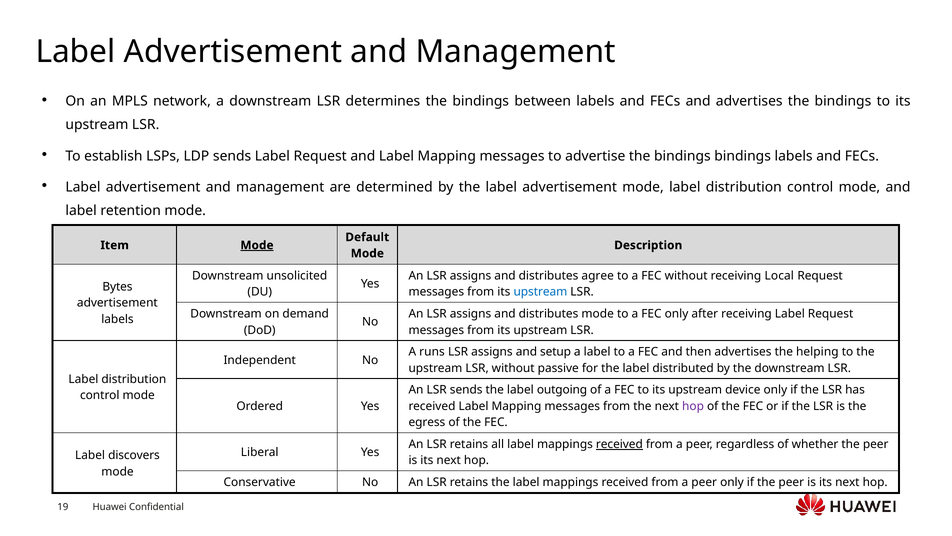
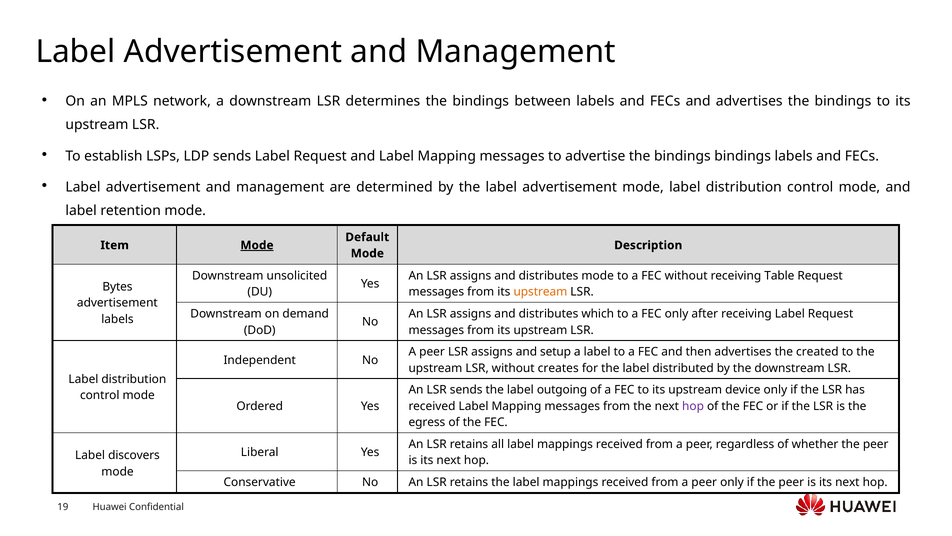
distributes agree: agree -> mode
Local: Local -> Table
upstream at (540, 292) colour: blue -> orange
distributes mode: mode -> which
runs at (432, 352): runs -> peer
helping: helping -> created
passive: passive -> creates
received at (619, 444) underline: present -> none
